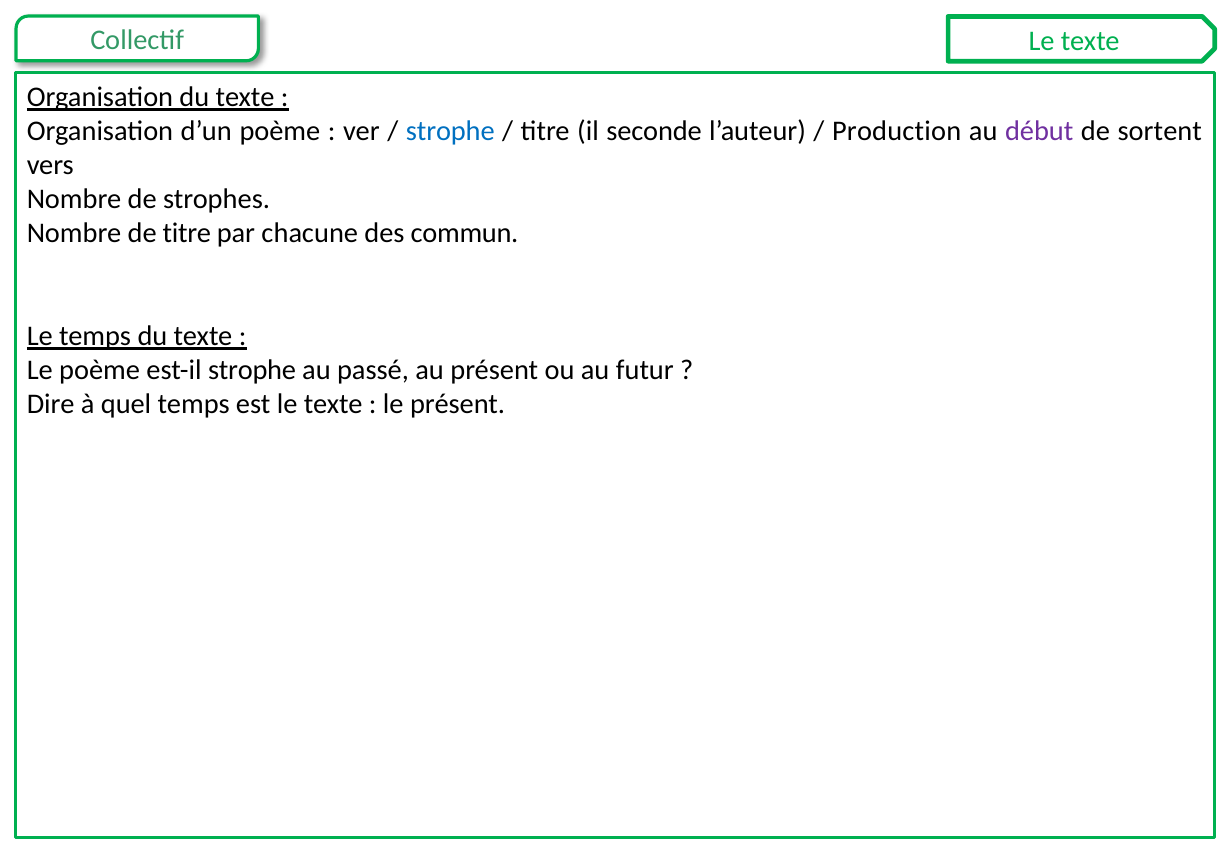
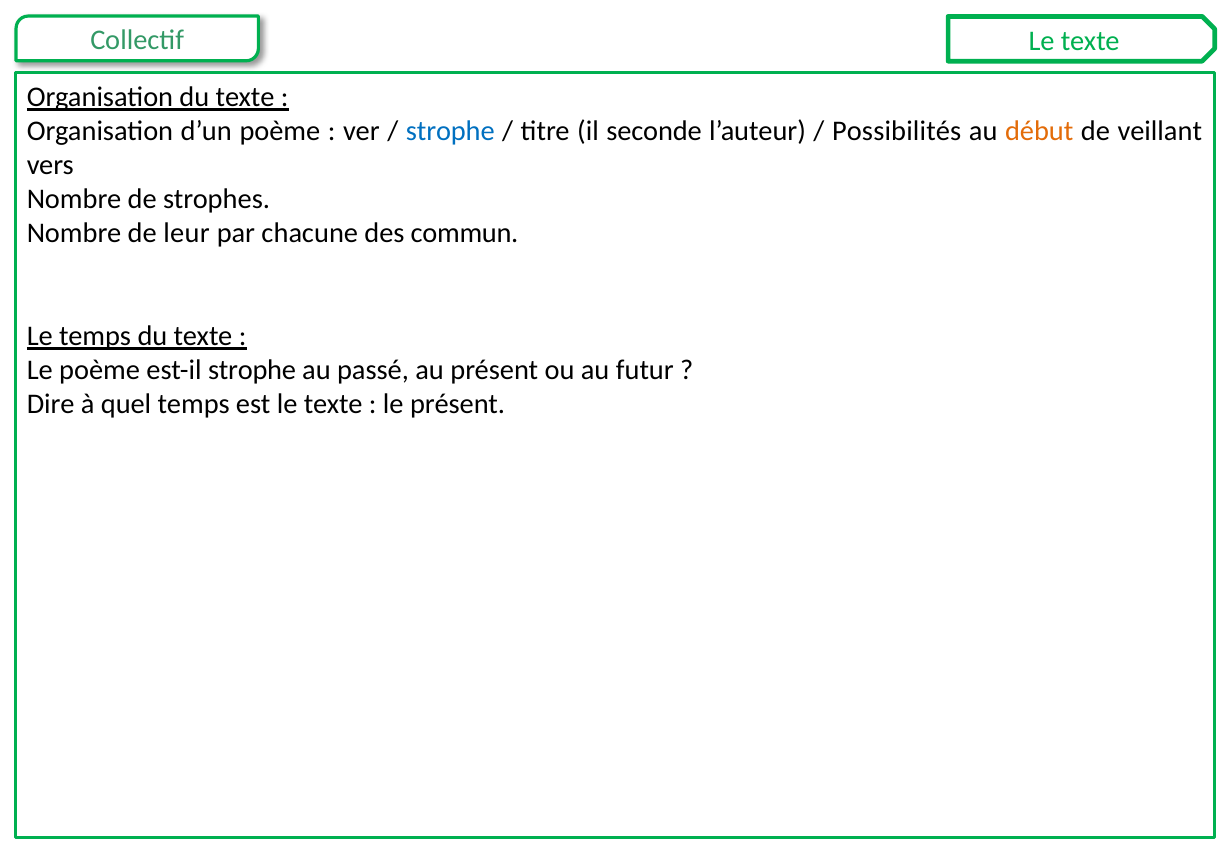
Production: Production -> Possibilités
début colour: purple -> orange
sortent: sortent -> veillant
de titre: titre -> leur
